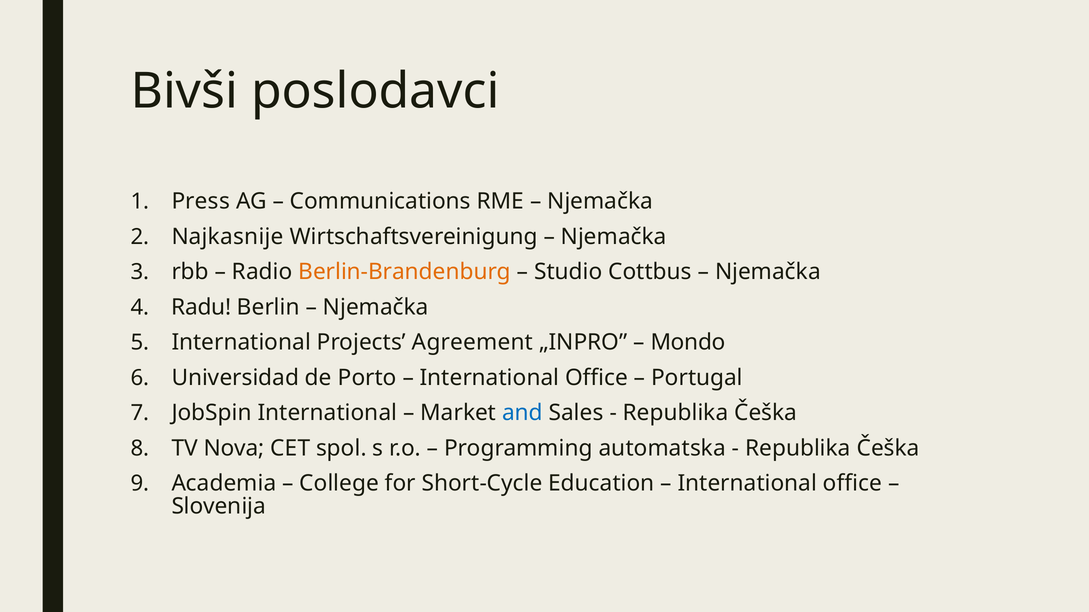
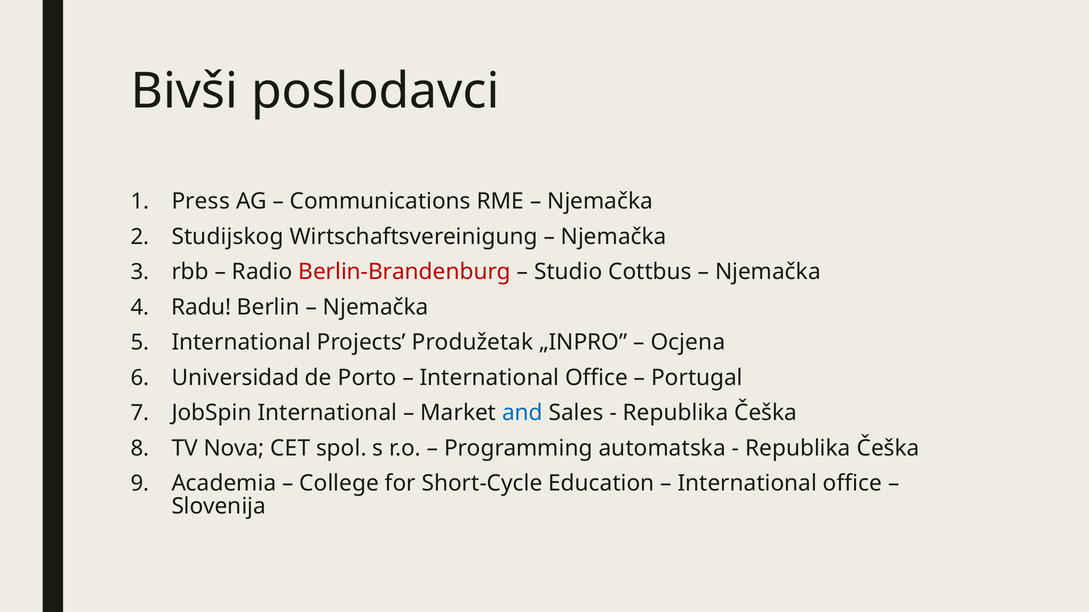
Najkasnije: Najkasnije -> Studijskog
Berlin-Brandenburg colour: orange -> red
Agreement: Agreement -> Produžetak
Mondo: Mondo -> Ocjena
